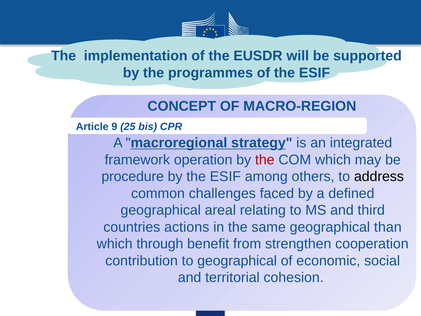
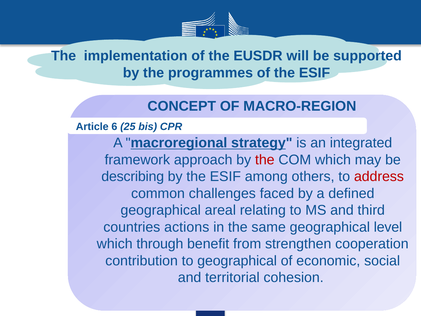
9: 9 -> 6
operation: operation -> approach
procedure: procedure -> describing
address colour: black -> red
than: than -> level
